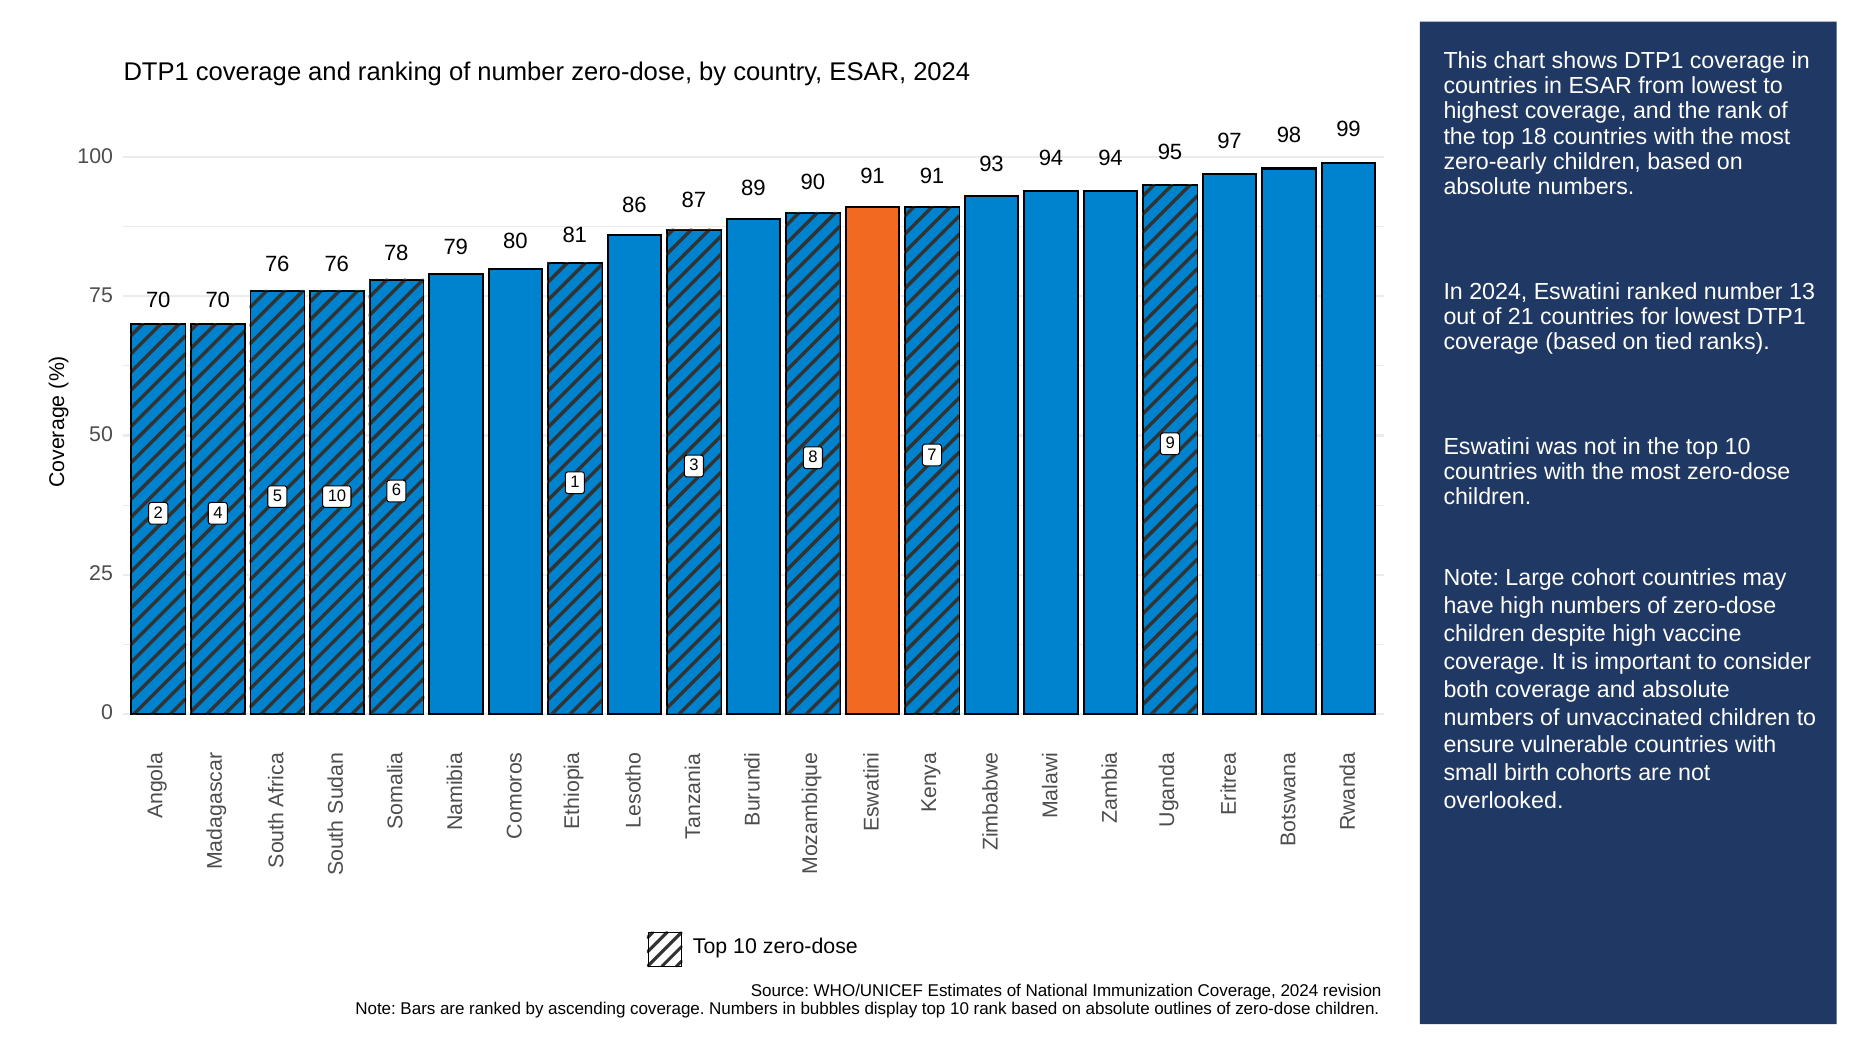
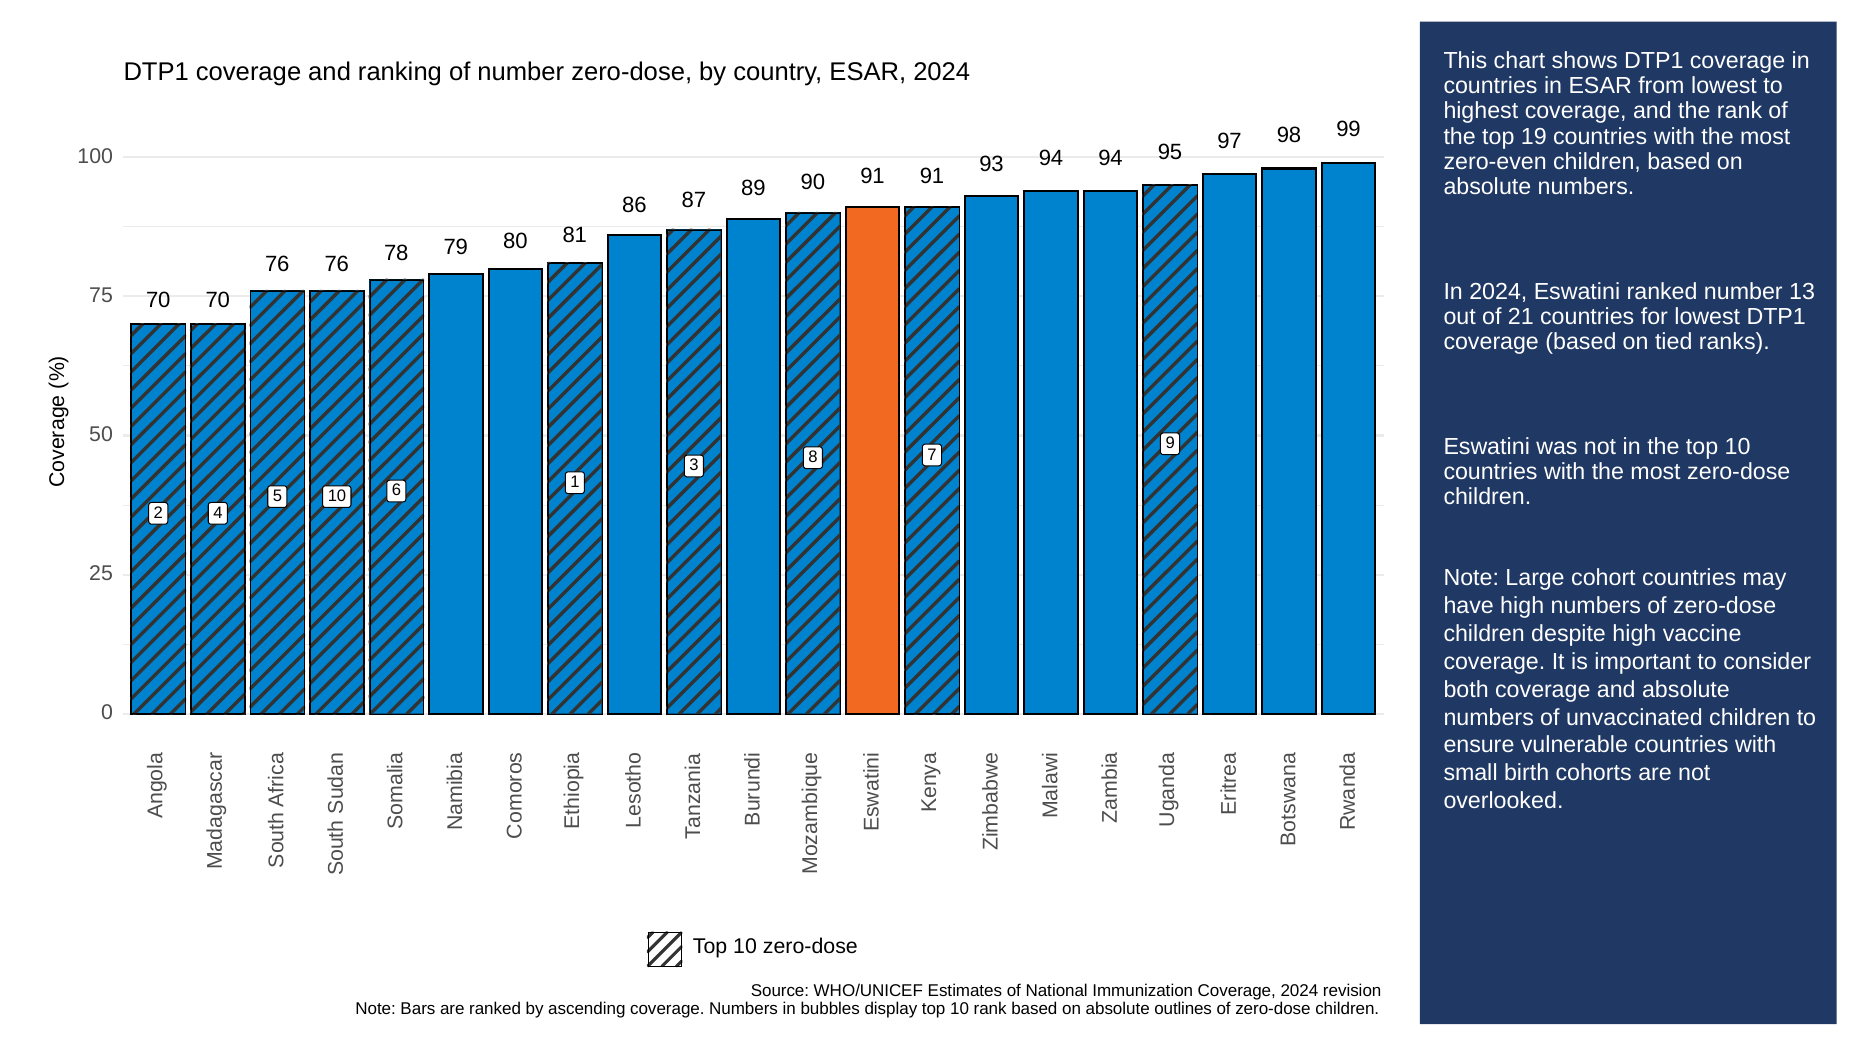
18: 18 -> 19
zero-early: zero-early -> zero-even
